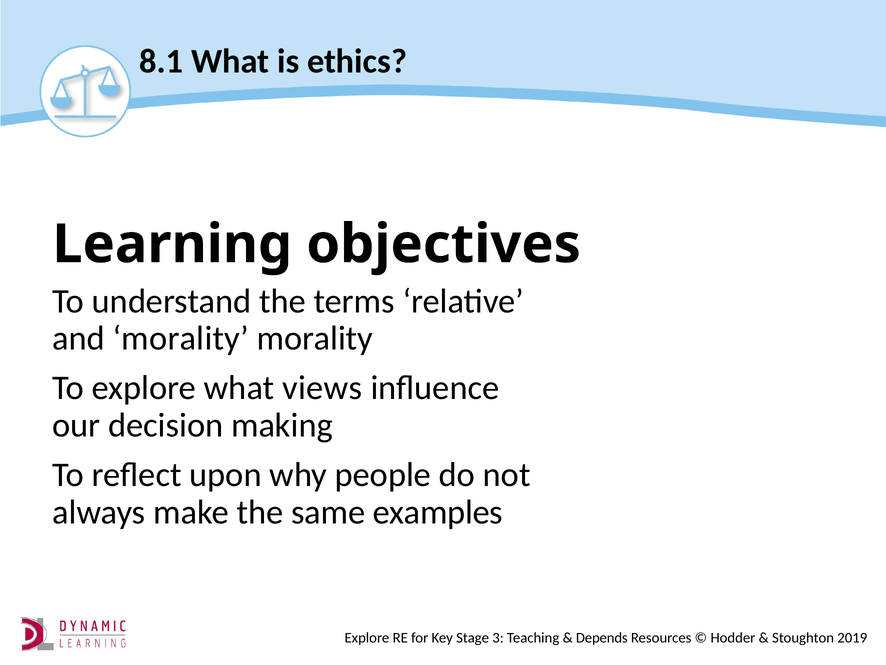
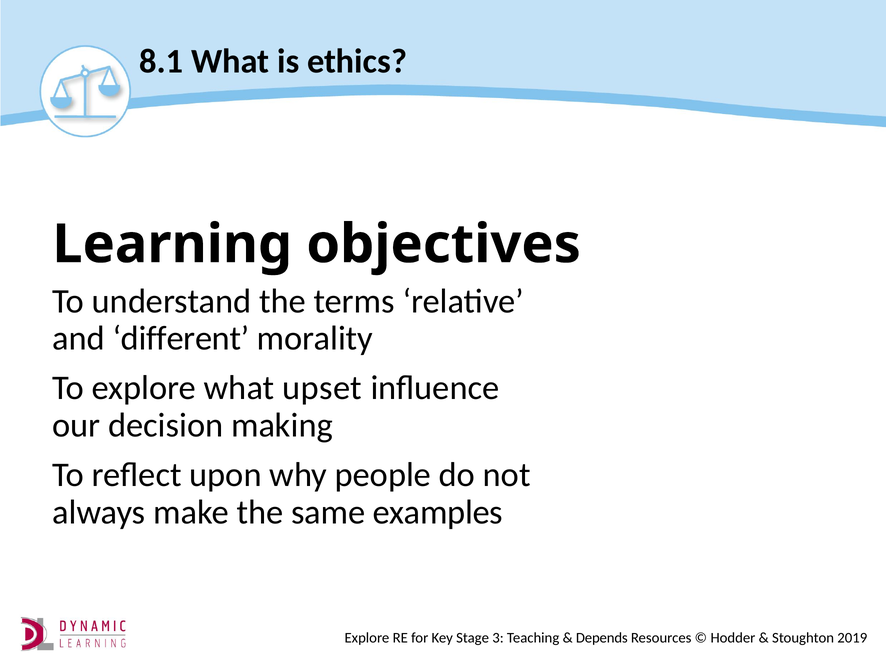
and morality: morality -> different
views: views -> upset
